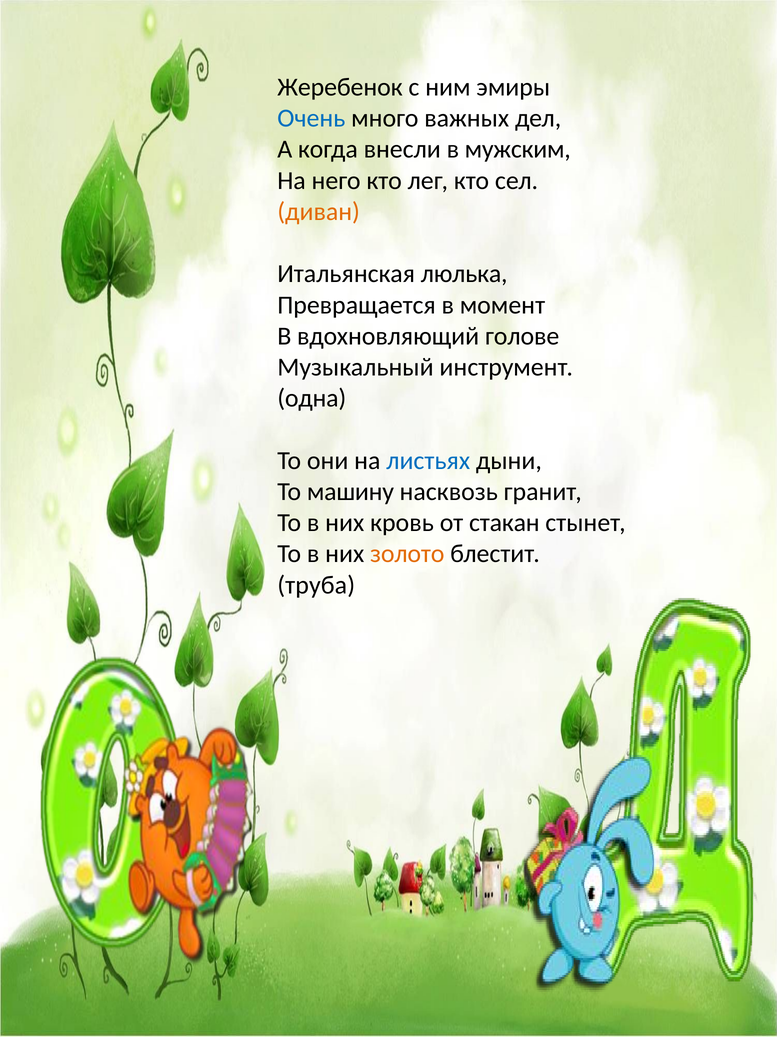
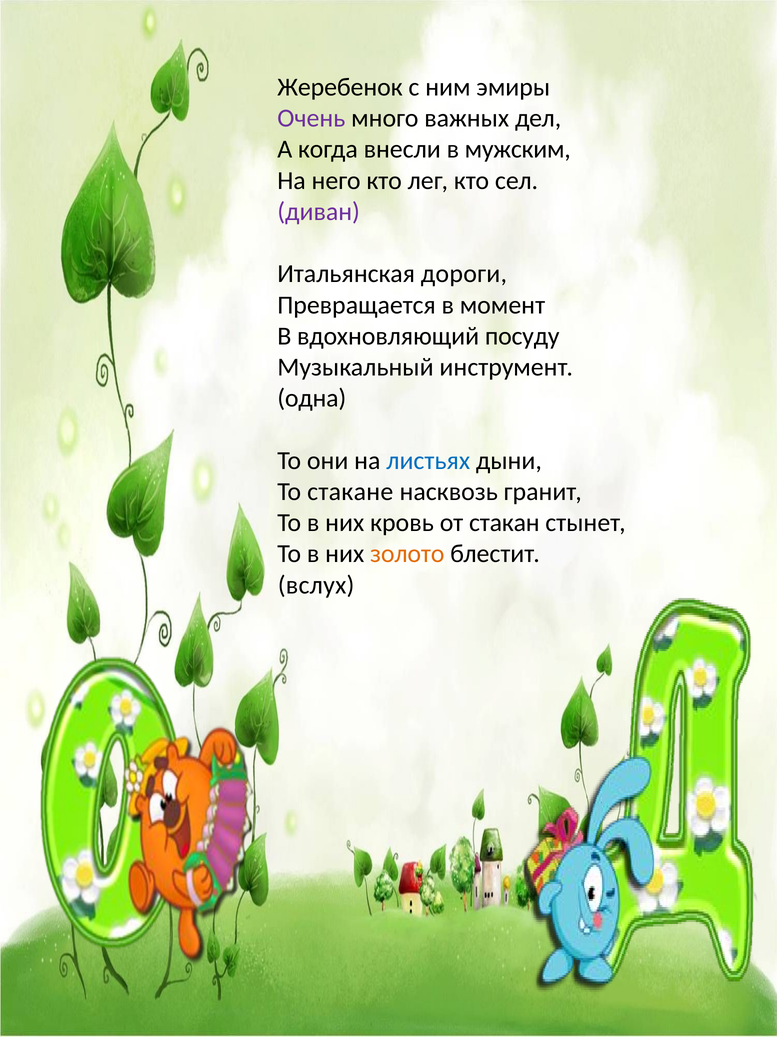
Очень colour: blue -> purple
диван colour: orange -> purple
люлька: люлька -> дороги
голове: голове -> посуду
машину: машину -> стакане
труба: труба -> вслух
